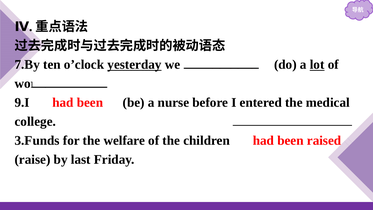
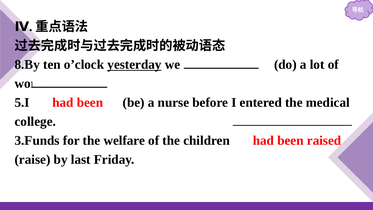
7.By: 7.By -> 8.By
lot underline: present -> none
9.I: 9.I -> 5.I
